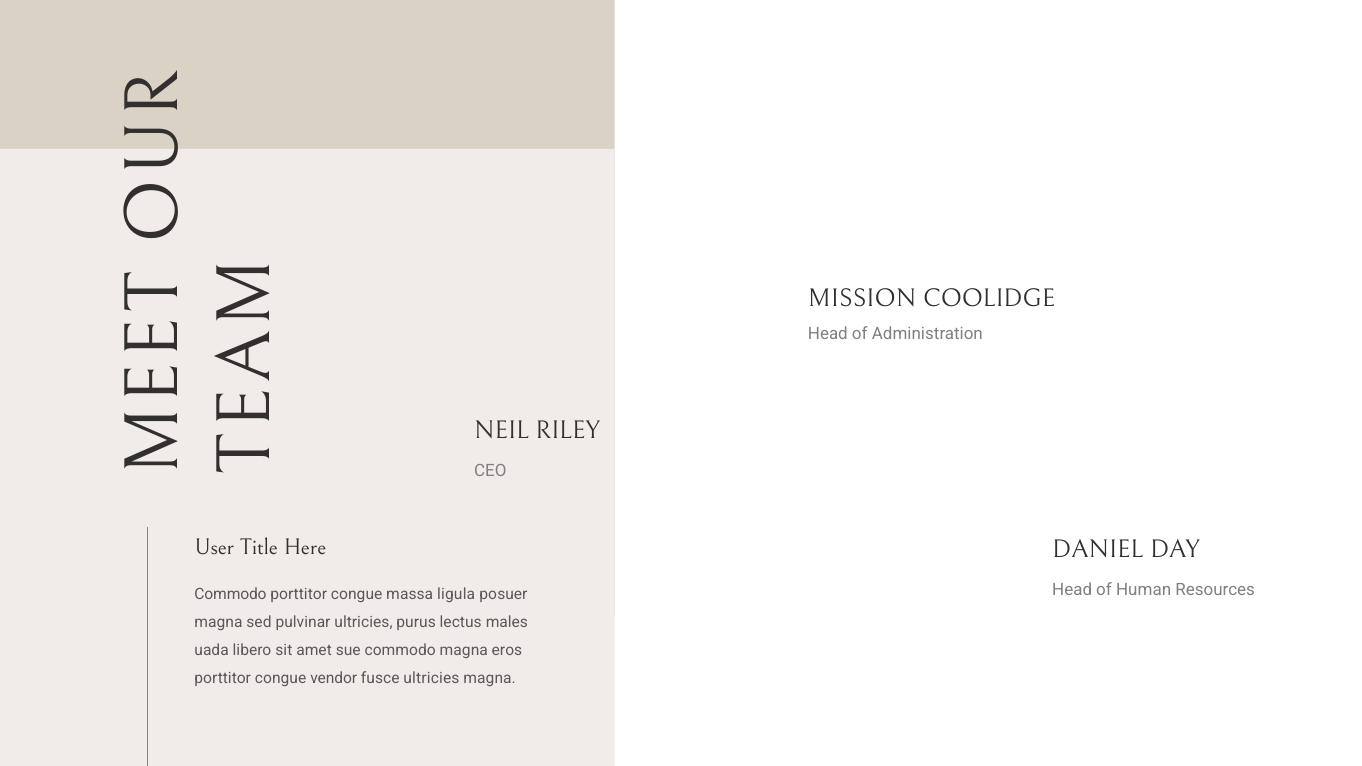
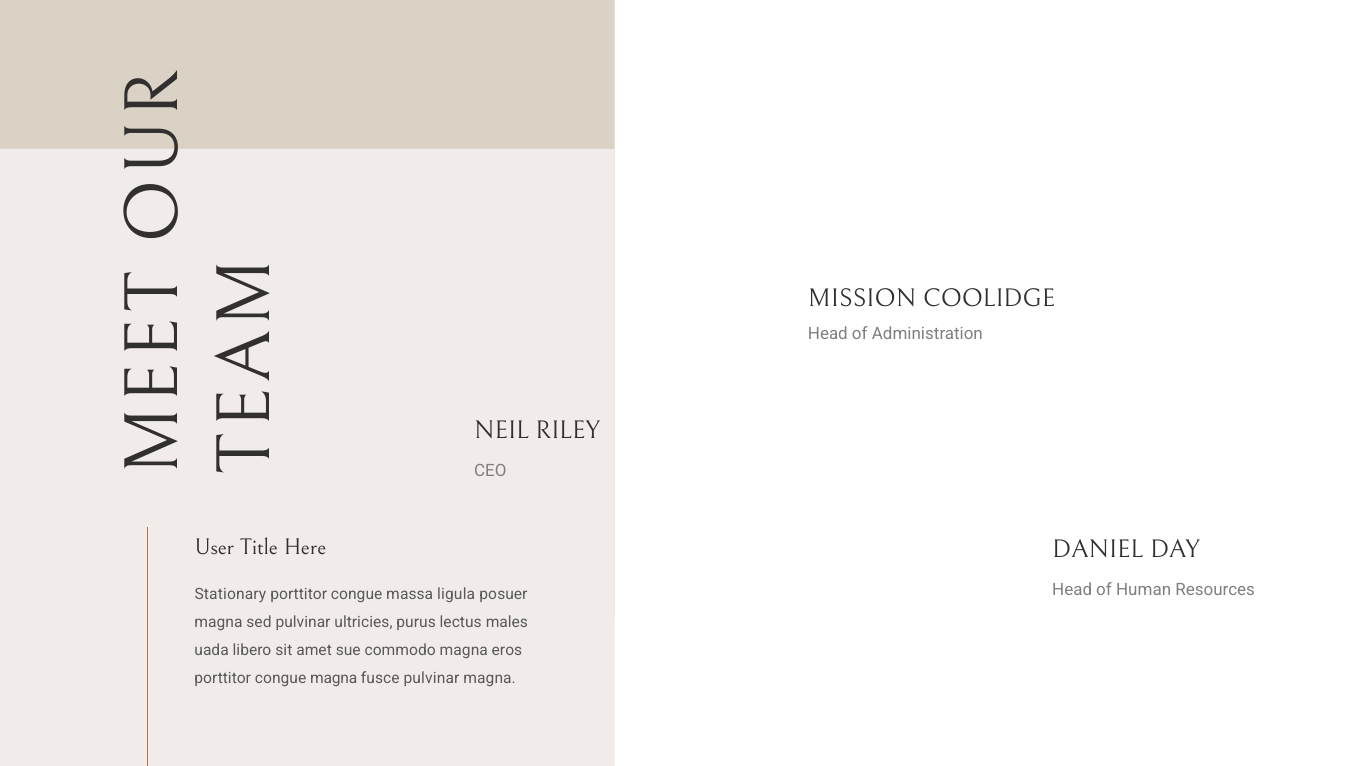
Commodo at (231, 594): Commodo -> Stationary
congue vendor: vendor -> magna
fusce ultricies: ultricies -> pulvinar
